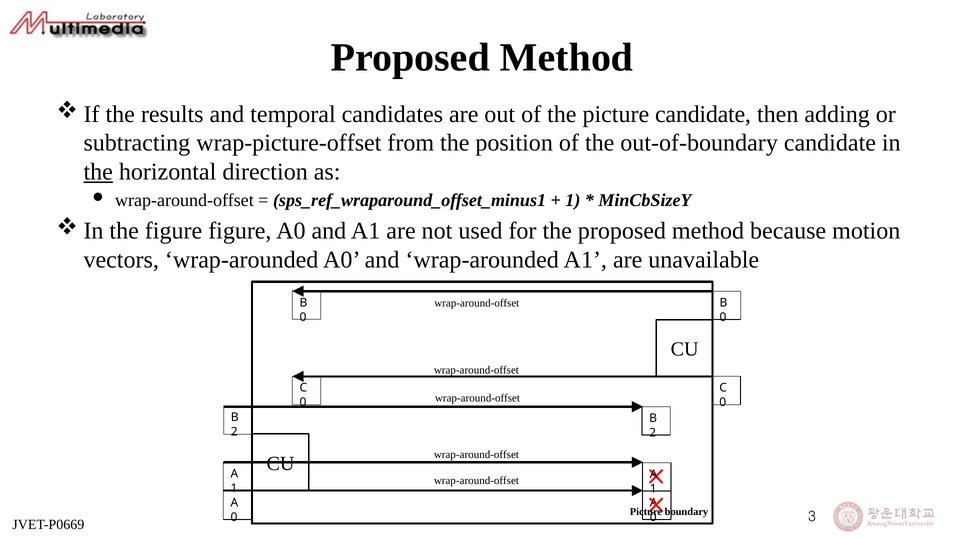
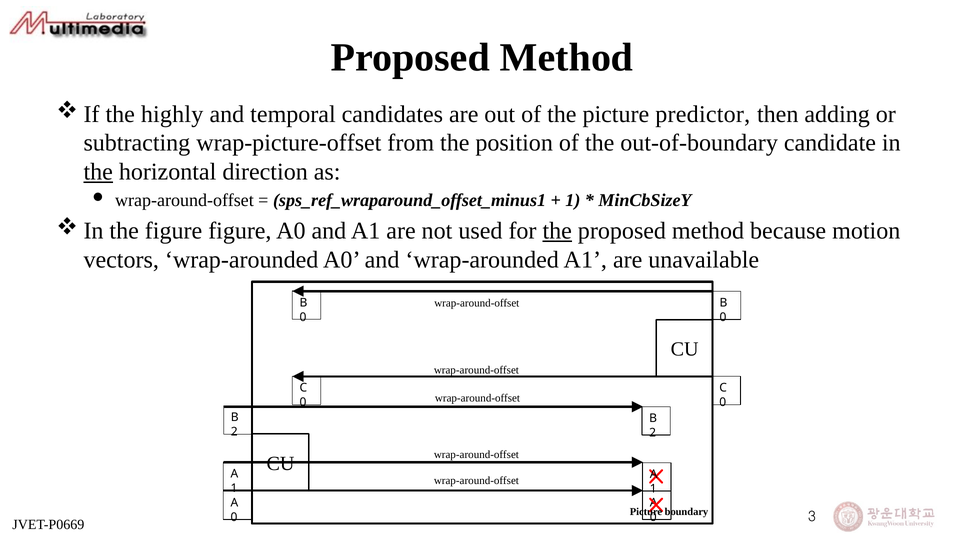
results: results -> highly
picture candidate: candidate -> predictor
the at (557, 231) underline: none -> present
